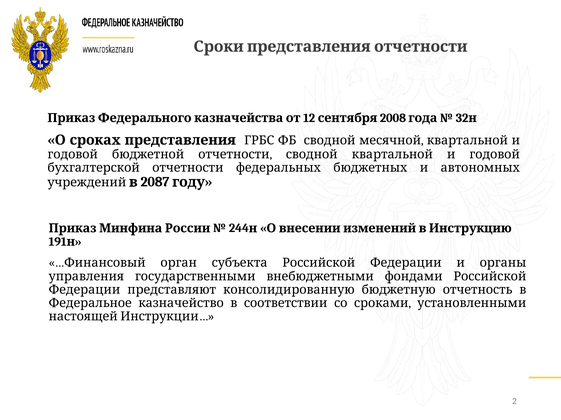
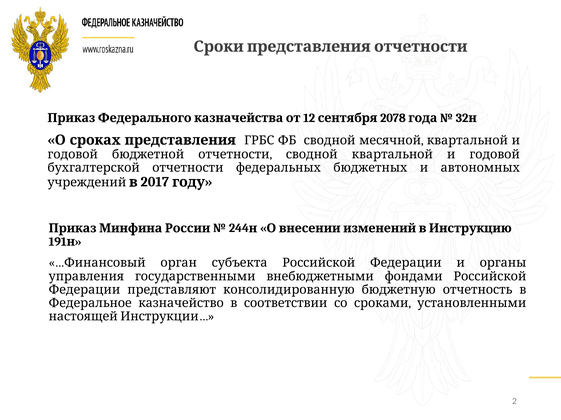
2008: 2008 -> 2078
2087: 2087 -> 2017
